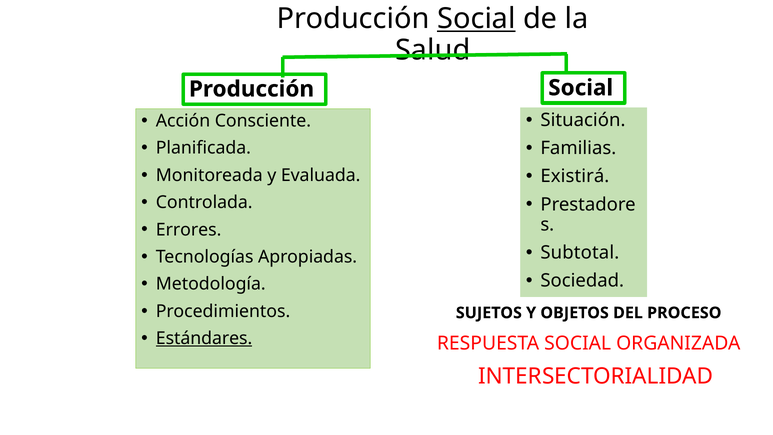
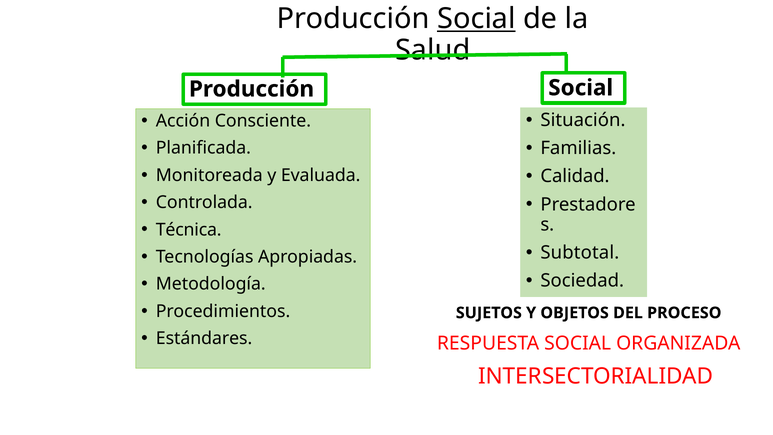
Existirá: Existirá -> Calidad
Errores: Errores -> Técnica
Estándares underline: present -> none
